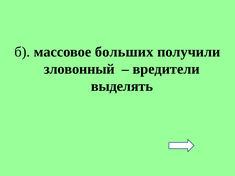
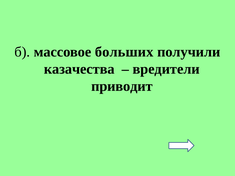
зловонный: зловонный -> казачества
выделять: выделять -> приводит
